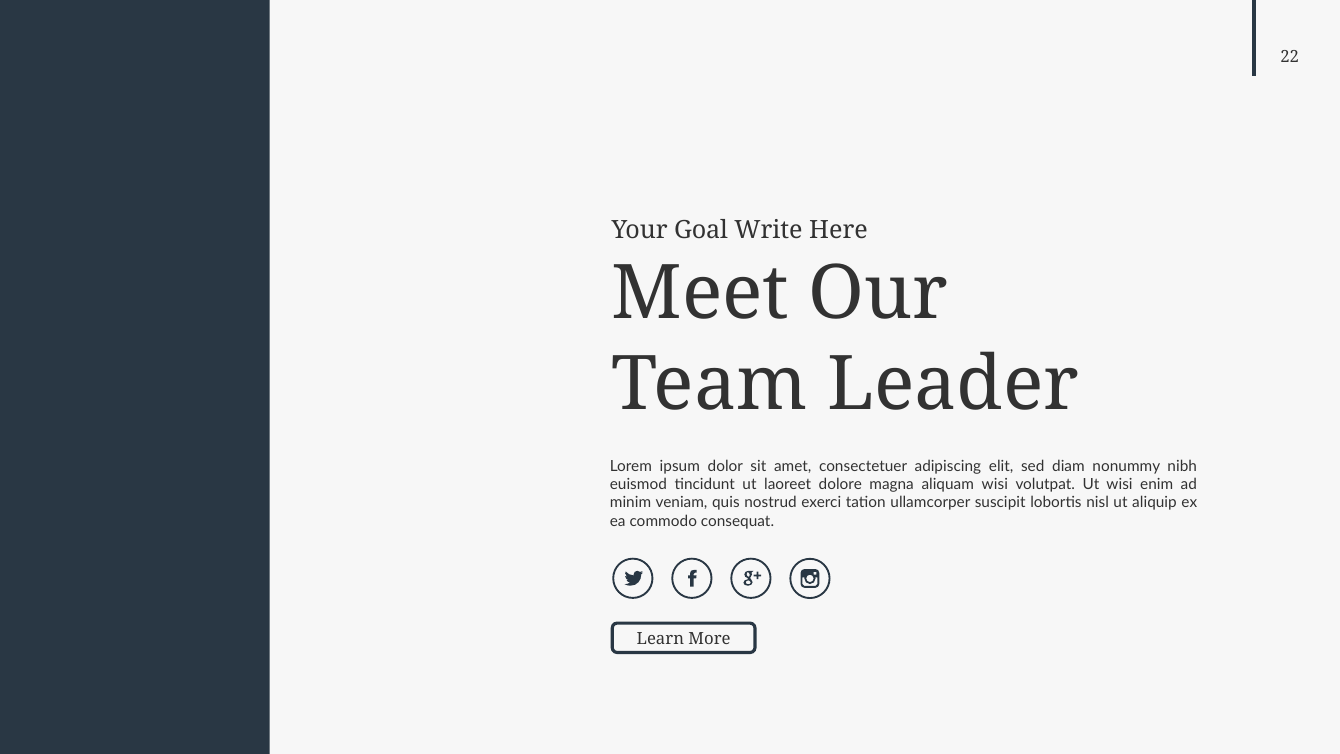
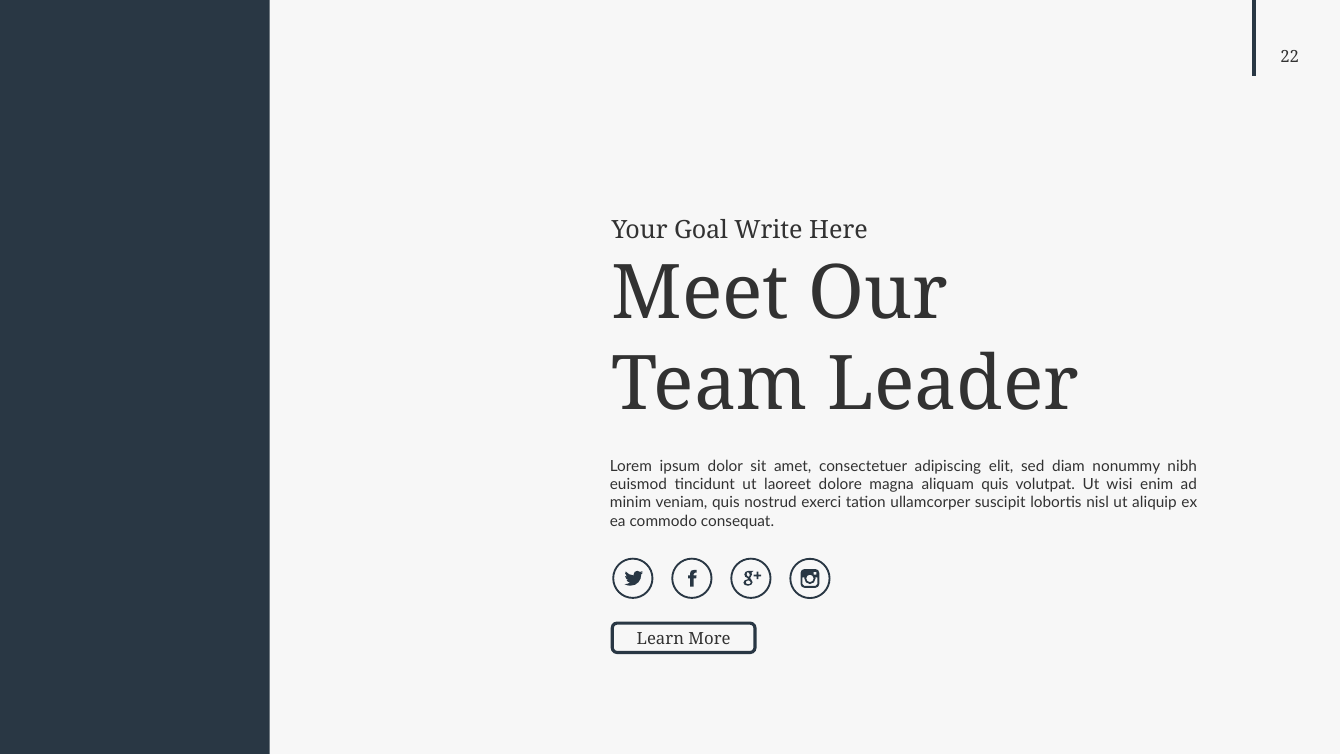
aliquam wisi: wisi -> quis
